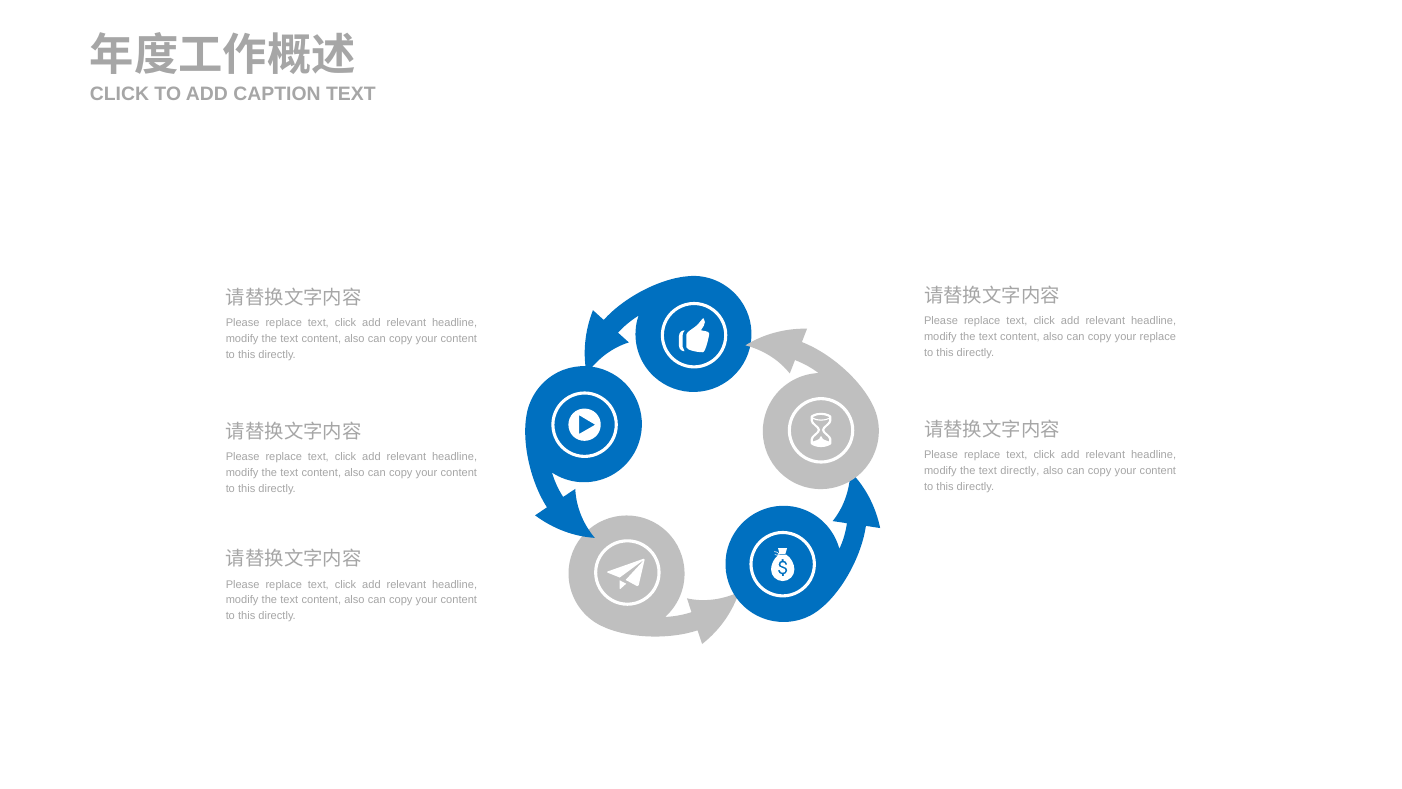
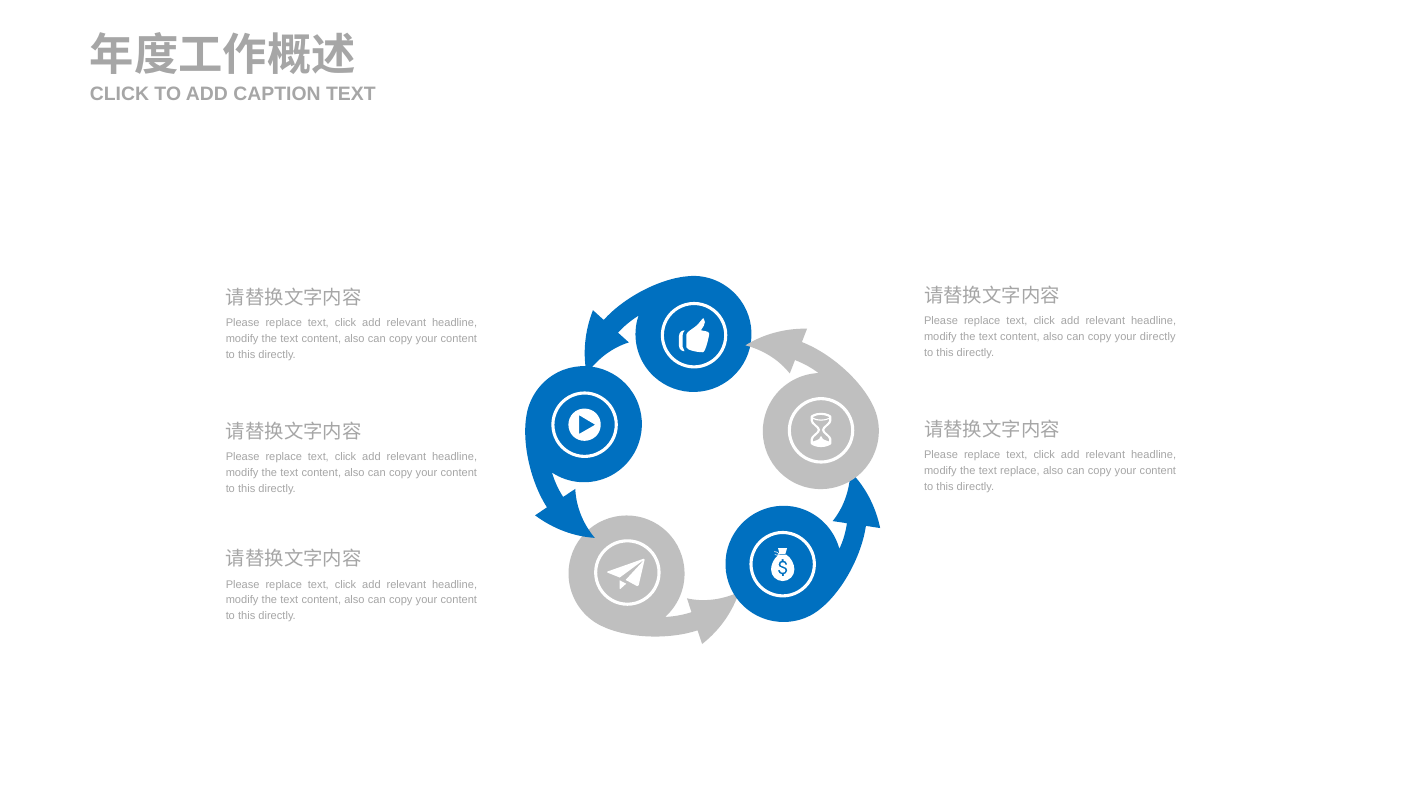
your replace: replace -> directly
text directly: directly -> replace
